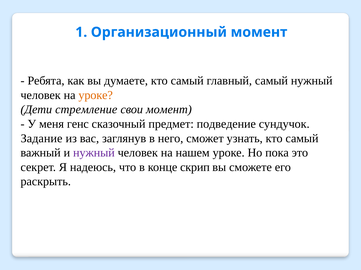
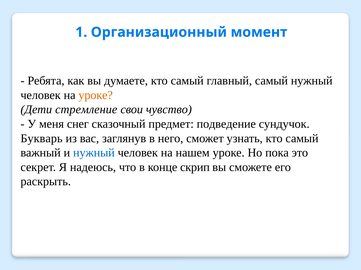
свои момент: момент -> чувство
генс: генс -> снег
Задание: Задание -> Букварь
нужный at (94, 153) colour: purple -> blue
